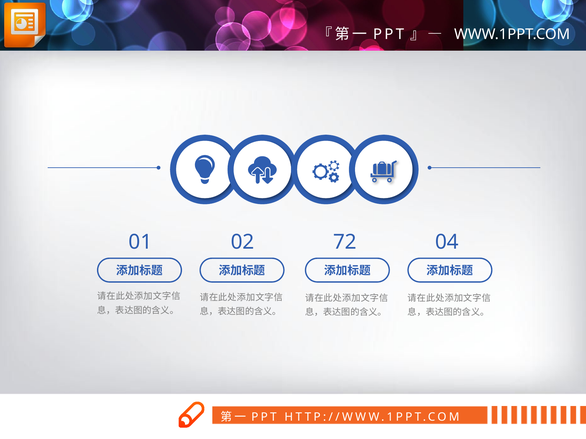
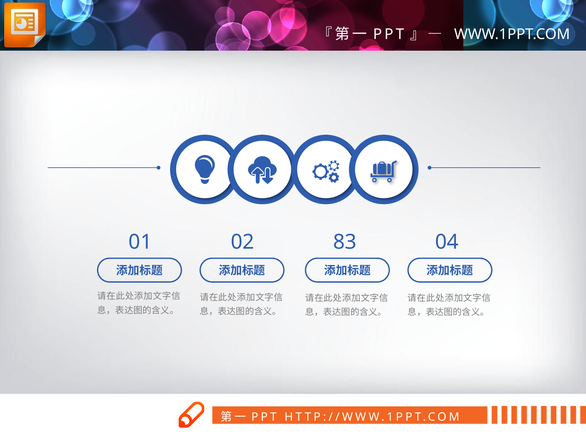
72: 72 -> 83
